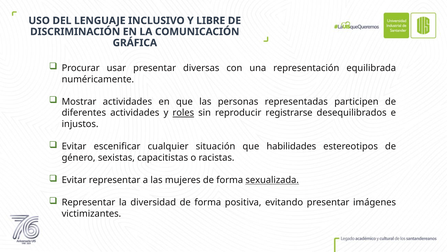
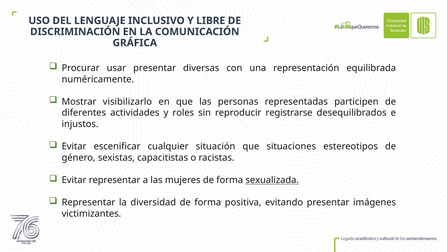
Mostrar actividades: actividades -> visibilizarlo
roles underline: present -> none
habilidades: habilidades -> situaciones
